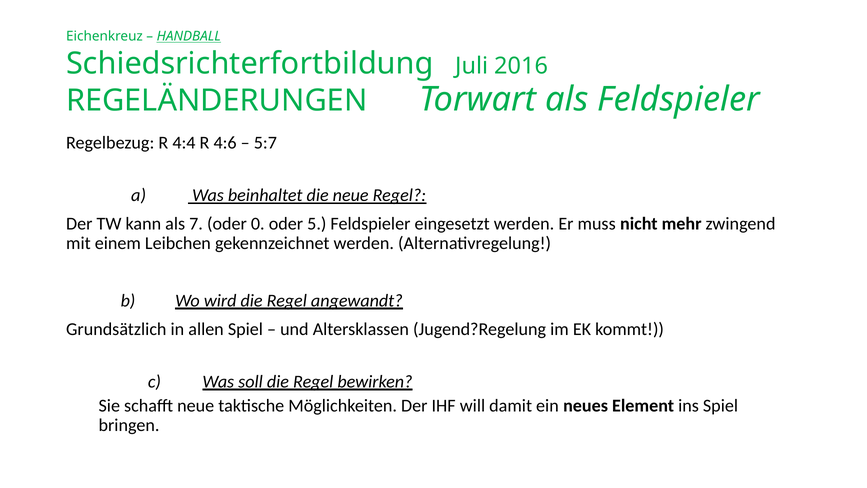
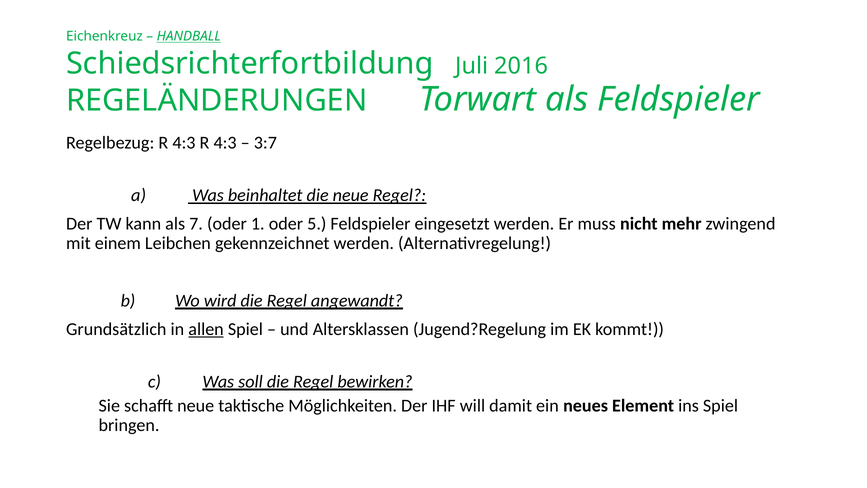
Regelbezug R 4:4: 4:4 -> 4:3
4:6 at (225, 143): 4:6 -> 4:3
5:7: 5:7 -> 3:7
0: 0 -> 1
allen underline: none -> present
